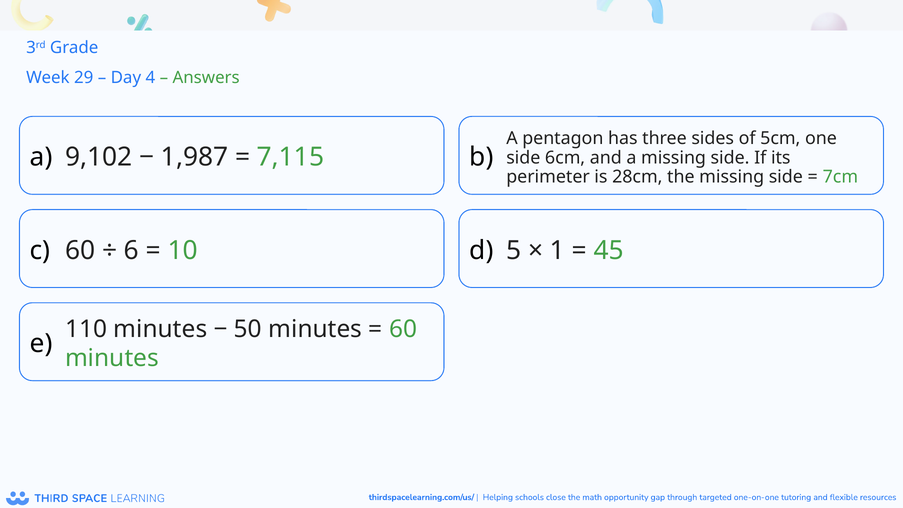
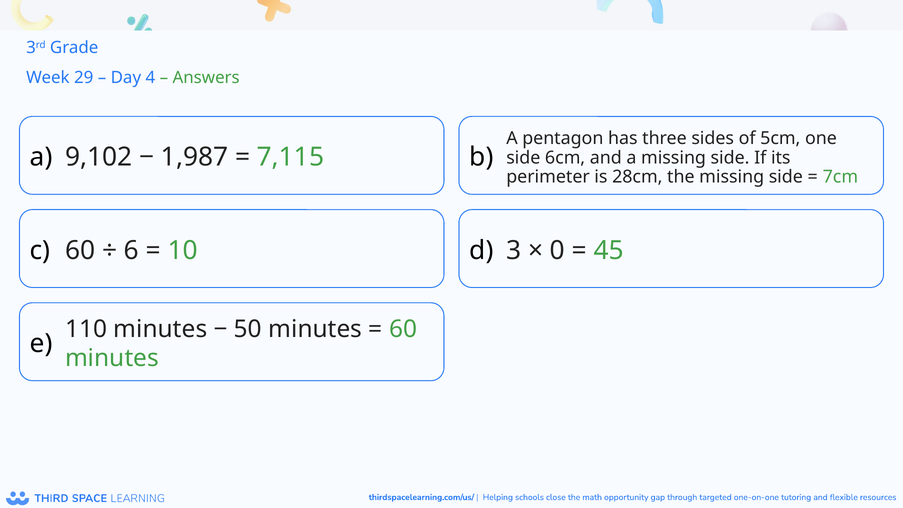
5: 5 -> 3
1: 1 -> 0
